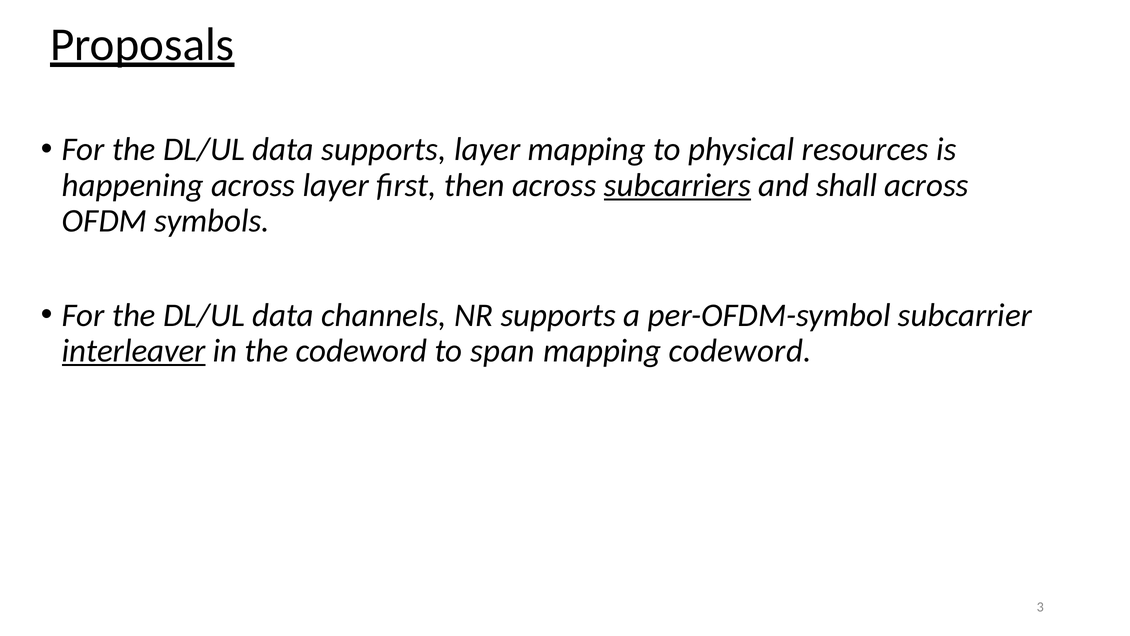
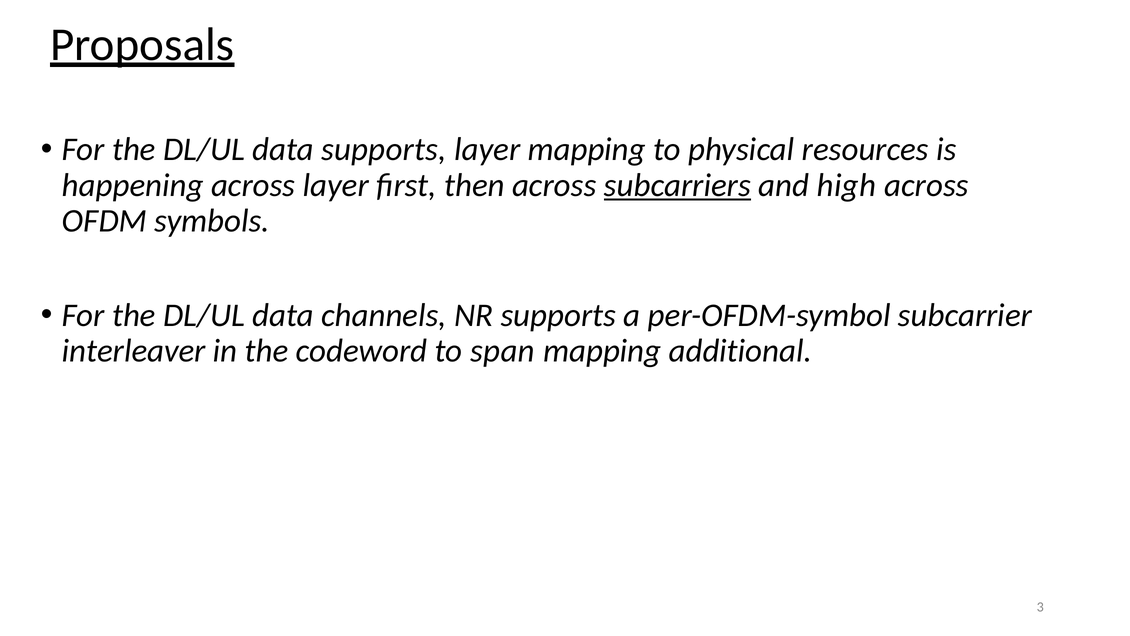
shall: shall -> high
interleaver underline: present -> none
mapping codeword: codeword -> additional
